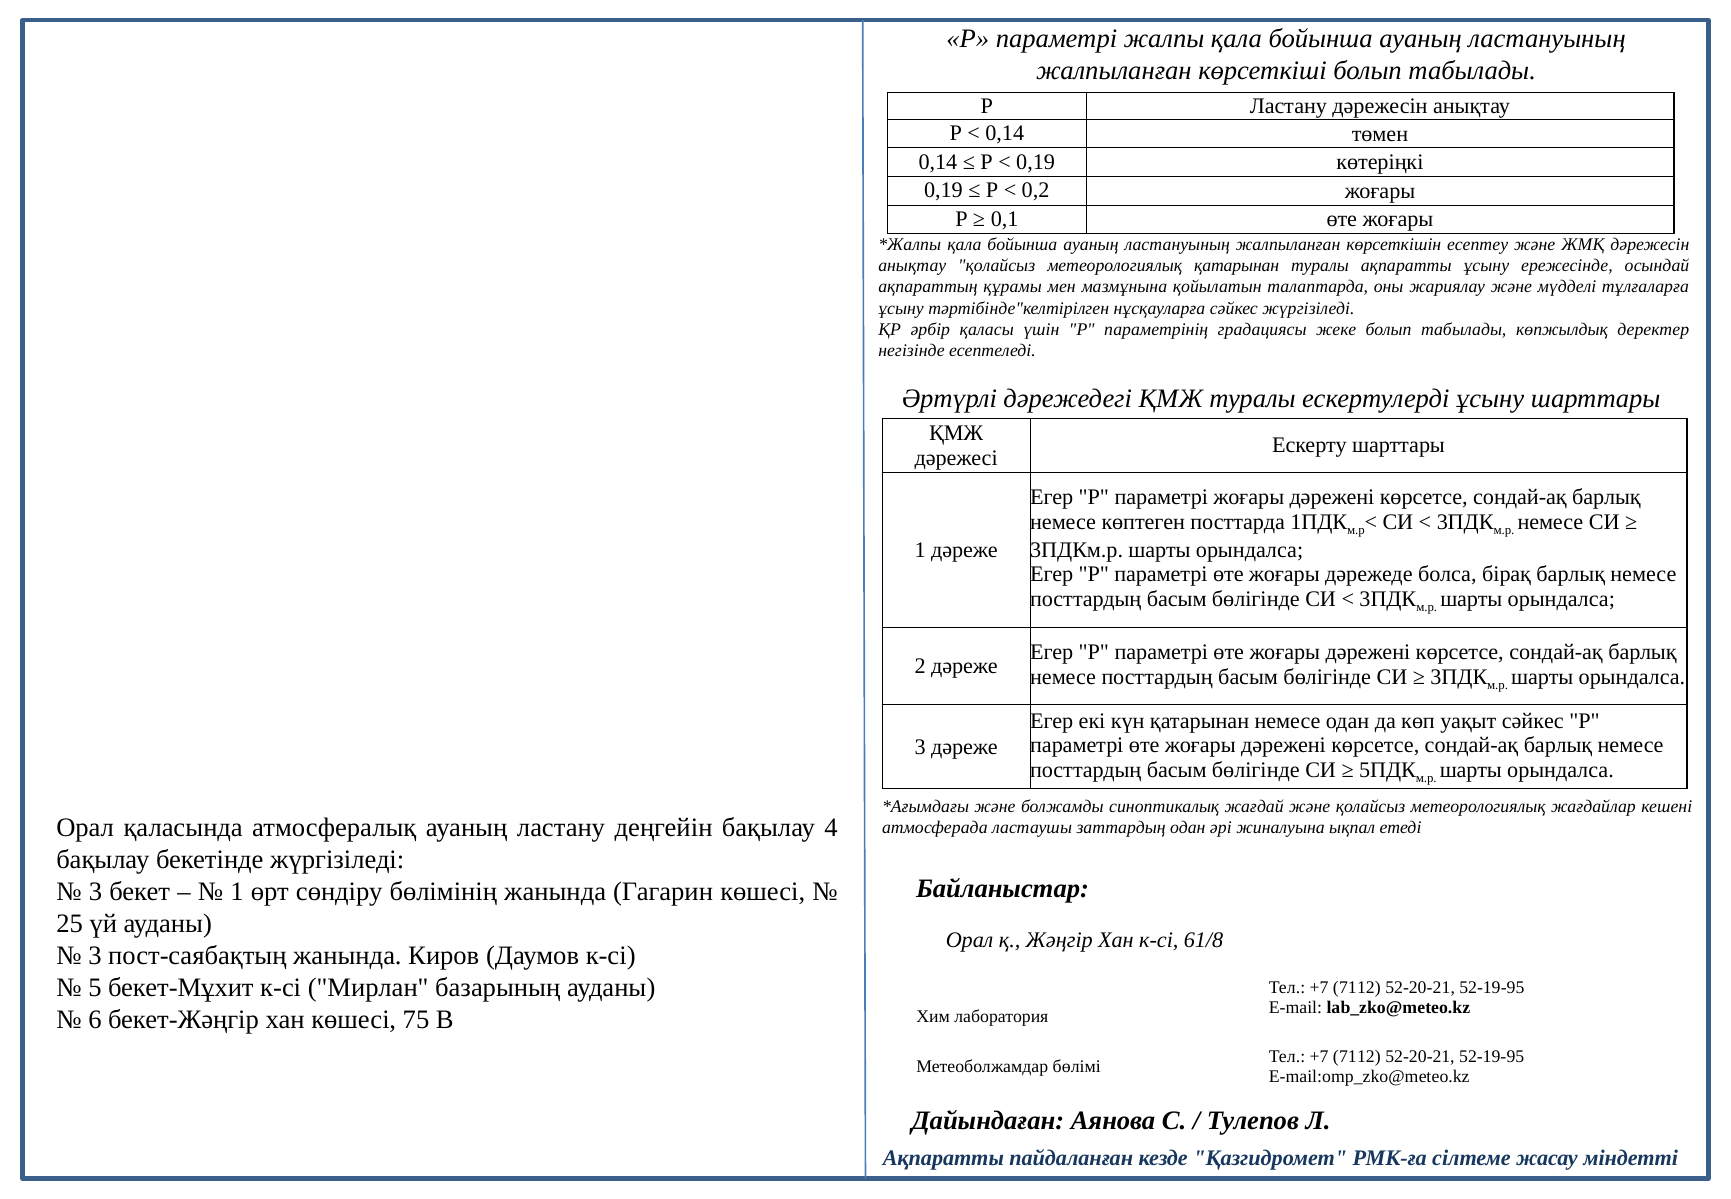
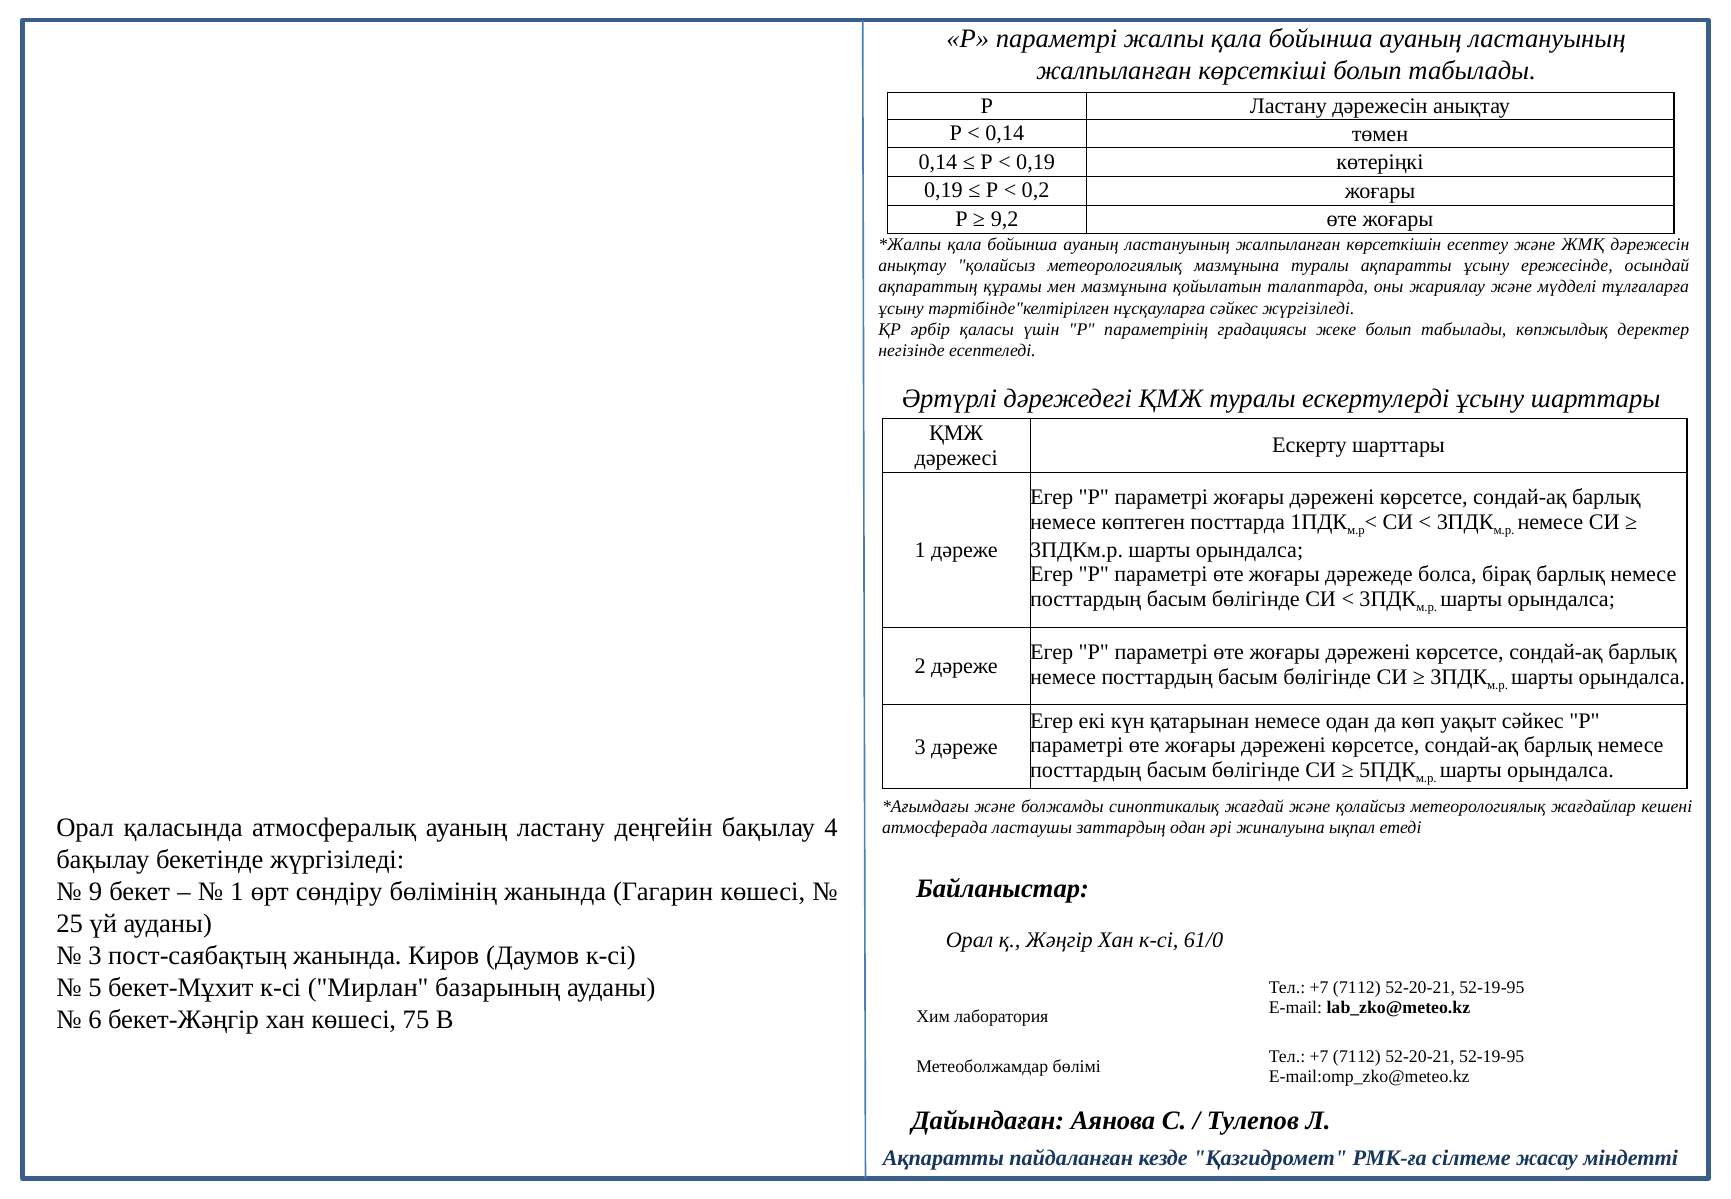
0,1: 0,1 -> 9,2
метеорологиялық қатарынан: қатарынан -> мазмұнына
3 at (96, 891): 3 -> 9
61/8: 61/8 -> 61/0
